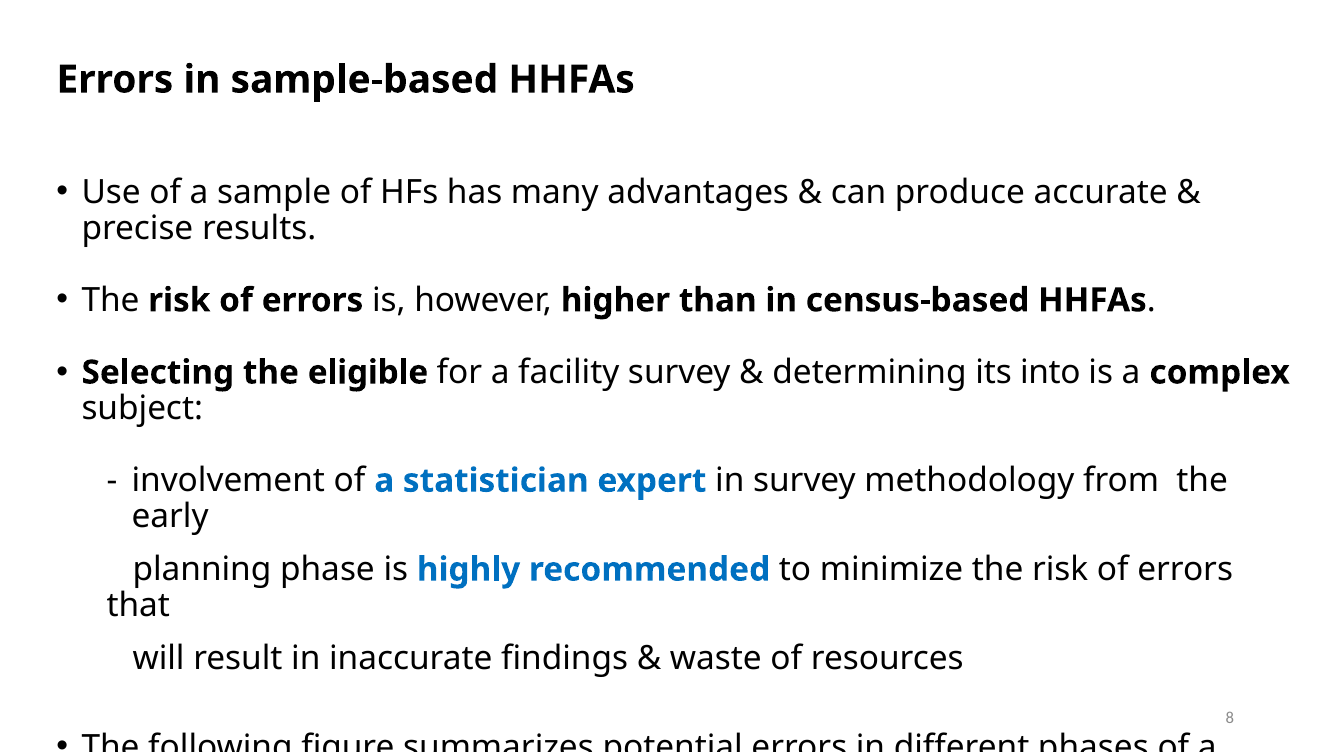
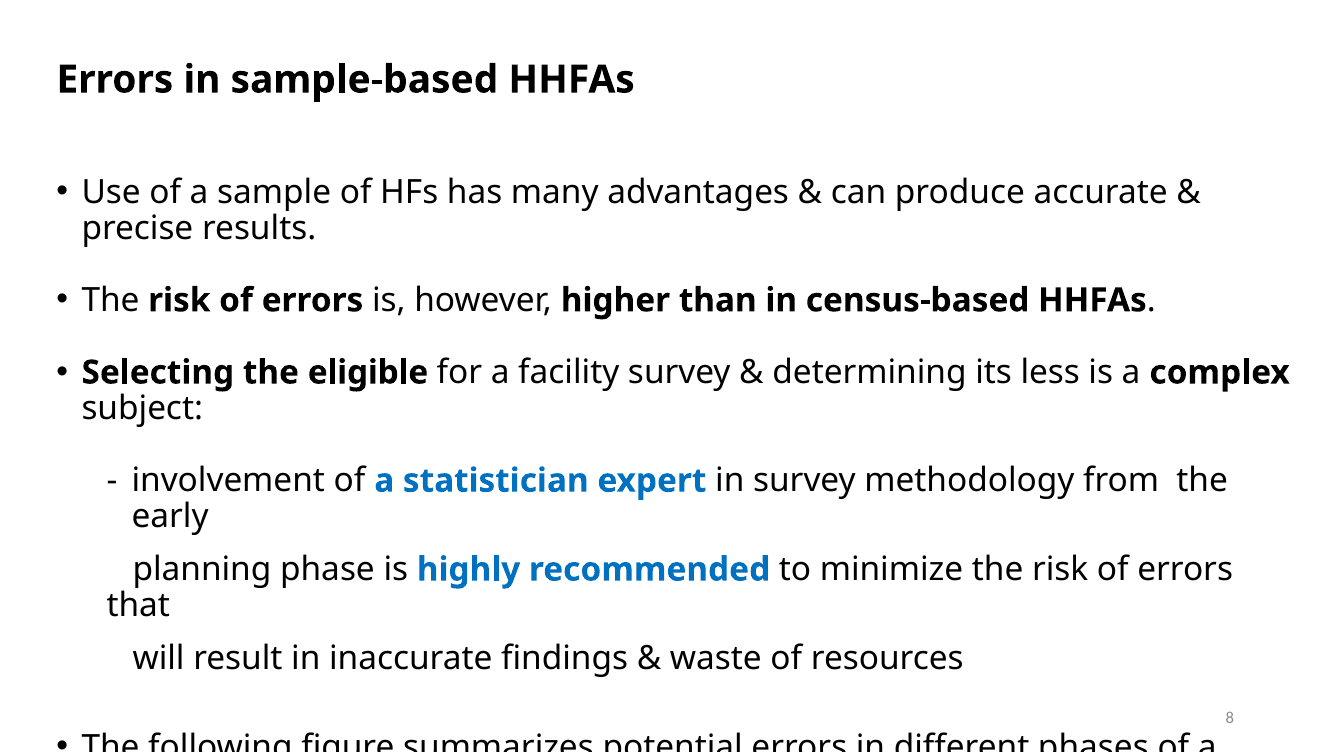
into: into -> less
